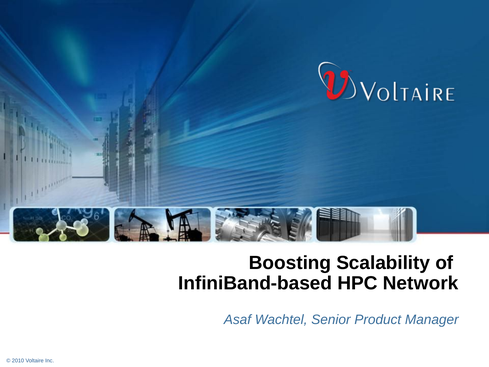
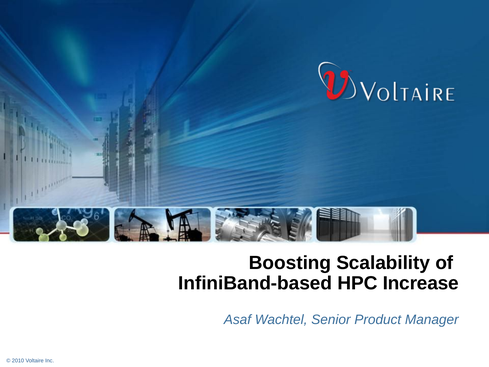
Network: Network -> Increase
